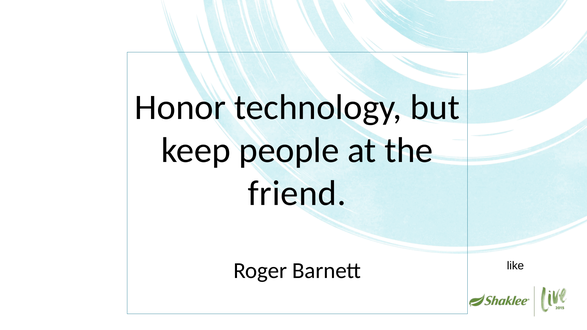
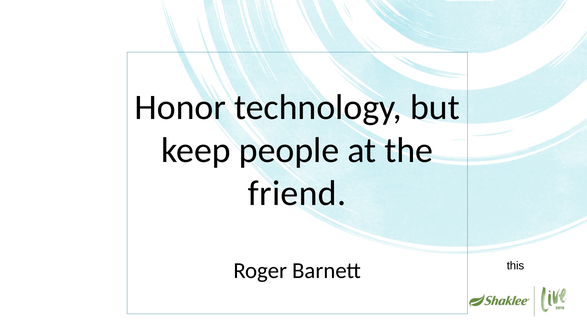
like: like -> this
